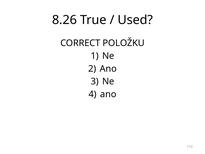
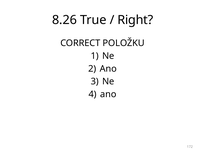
Used: Used -> Right
